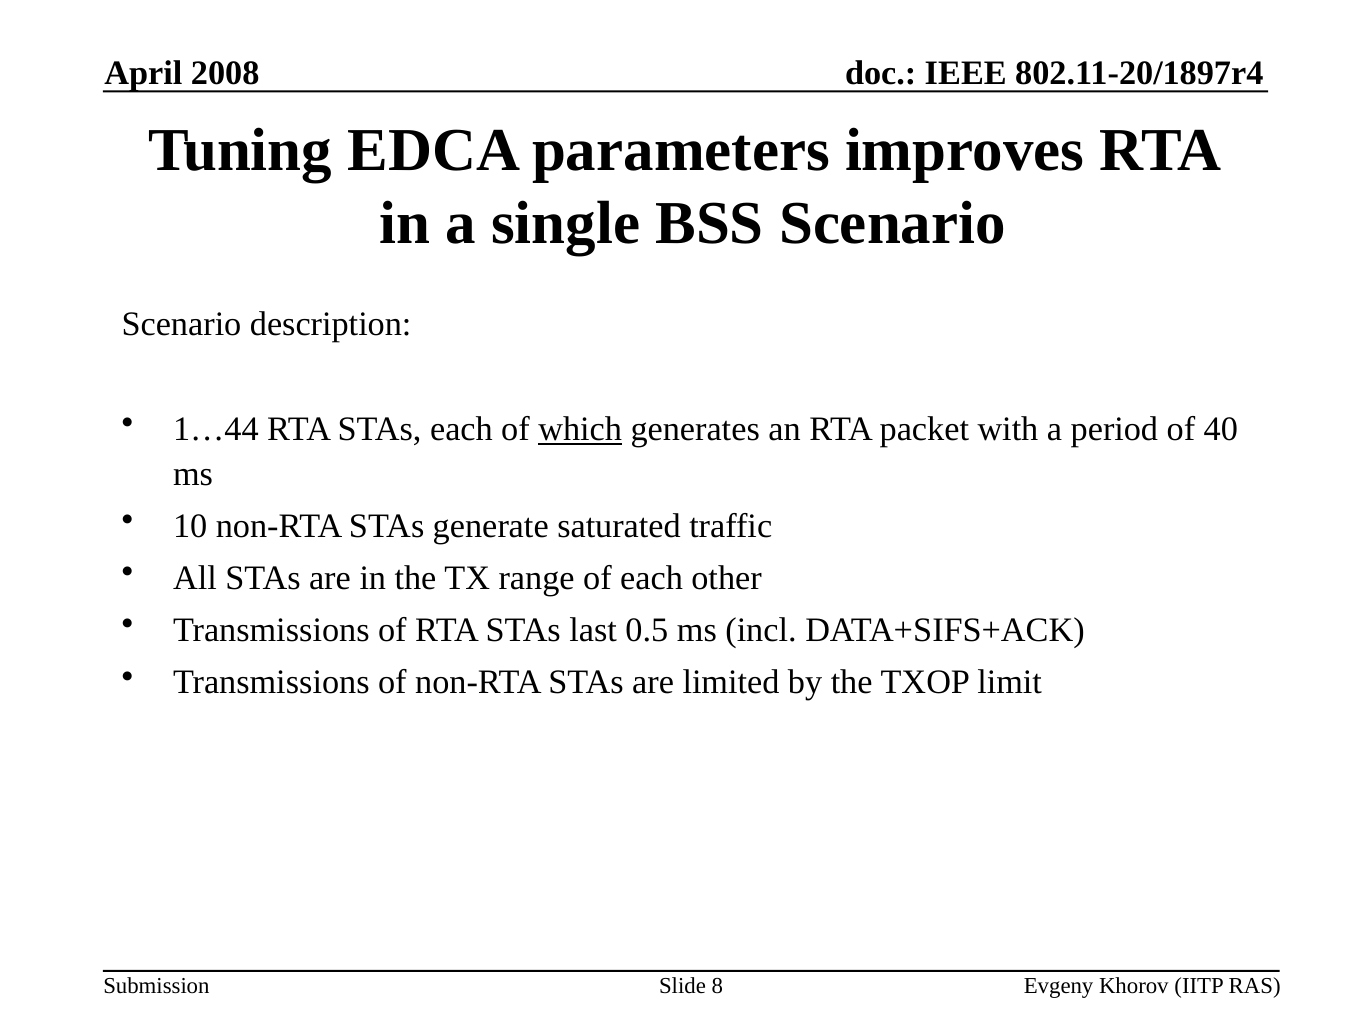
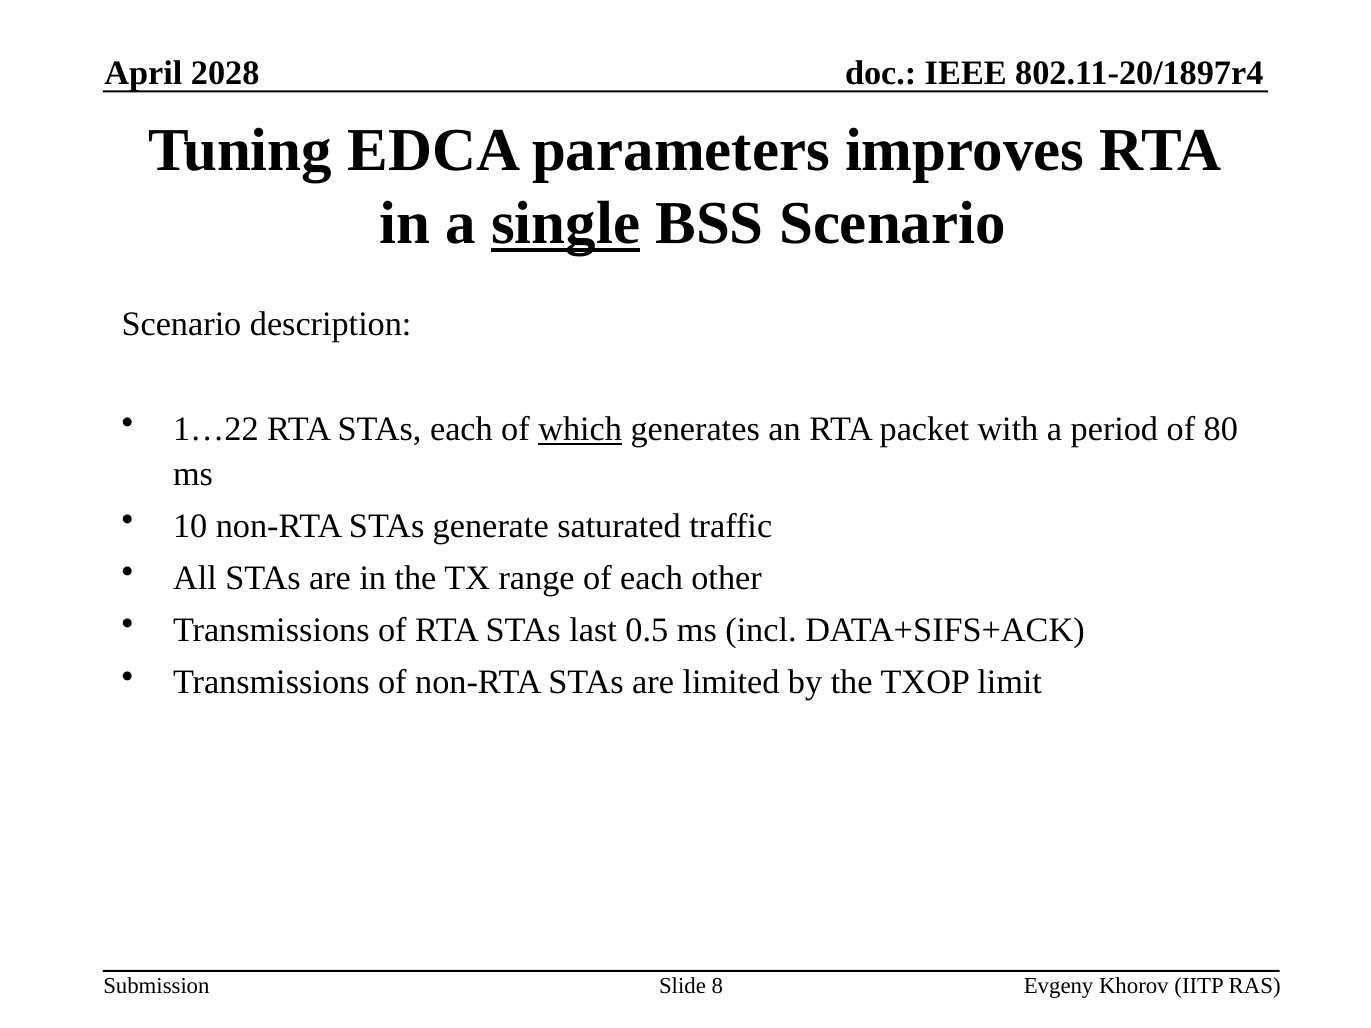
2008: 2008 -> 2028
single underline: none -> present
1…44: 1…44 -> 1…22
40: 40 -> 80
